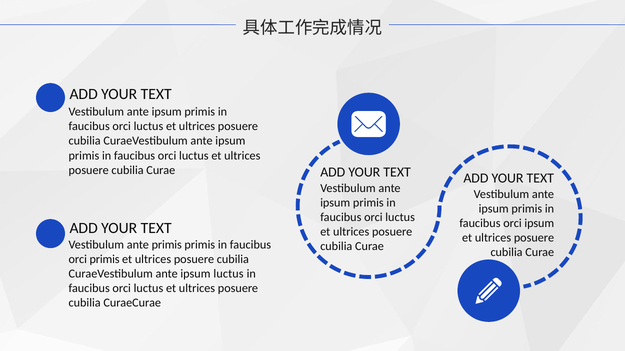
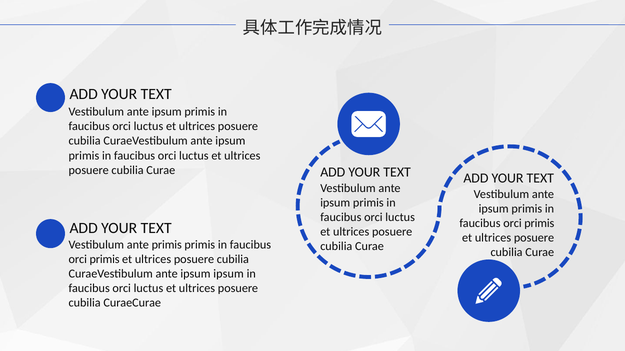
ipsum at (539, 224): ipsum -> primis
ipsum luctus: luctus -> ipsum
